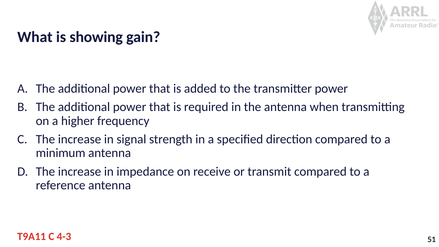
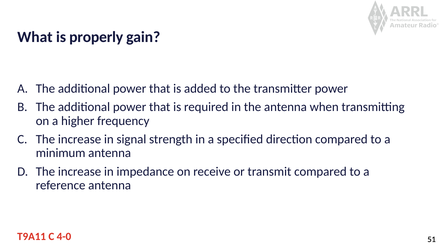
showing: showing -> properly
4-3: 4-3 -> 4-0
